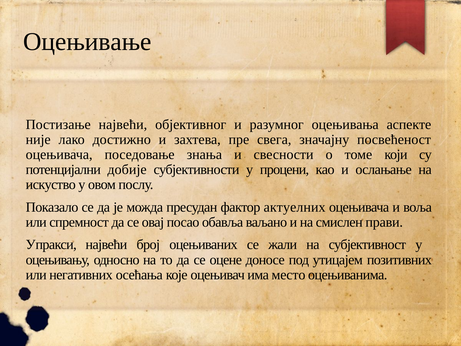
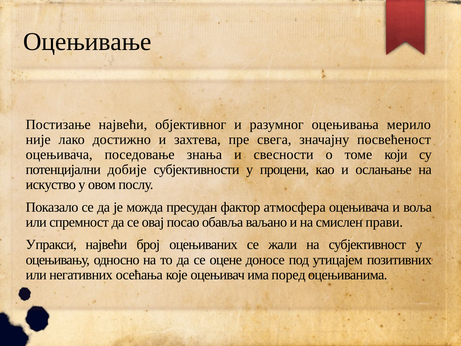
аспекте: аспекте -> мерило
актуелних: актуелних -> атмосфера
место: место -> поред
